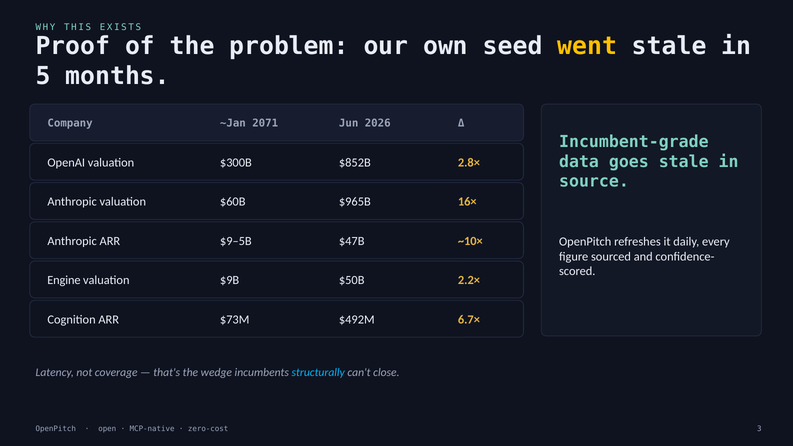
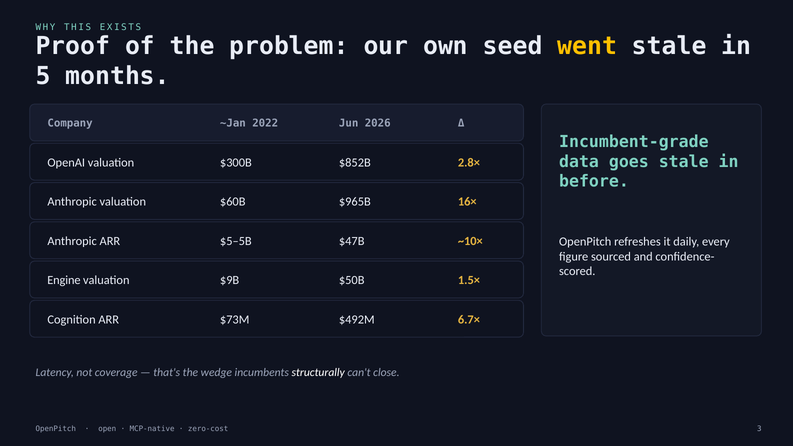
2071: 2071 -> 2022
source: source -> before
$9–5B: $9–5B -> $5–5B
2.2×: 2.2× -> 1.5×
structurally colour: light blue -> white
